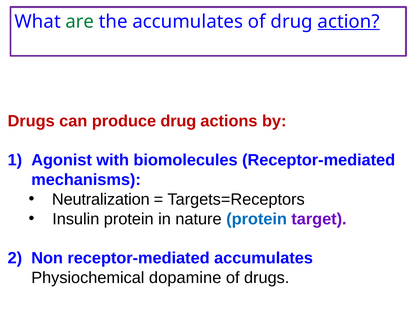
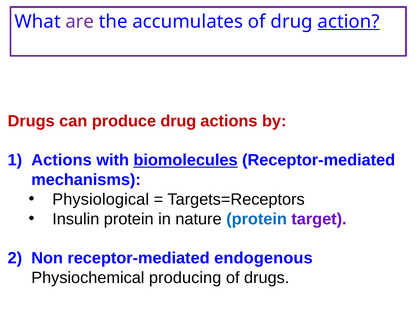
are colour: green -> purple
Agonist at (62, 160): Agonist -> Actions
biomolecules underline: none -> present
Neutralization: Neutralization -> Physiological
receptor-mediated accumulates: accumulates -> endogenous
dopamine: dopamine -> producing
